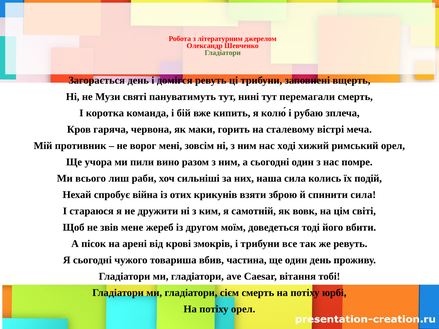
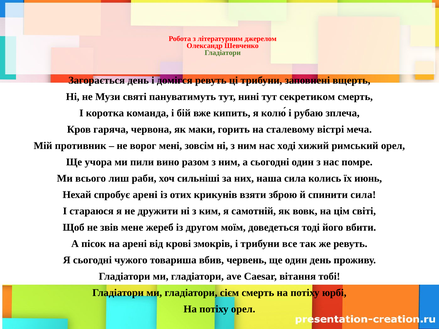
перемагали: перемагали -> секретиком
подій: подій -> июнь
спробує війна: війна -> арені
частина: частина -> червень
